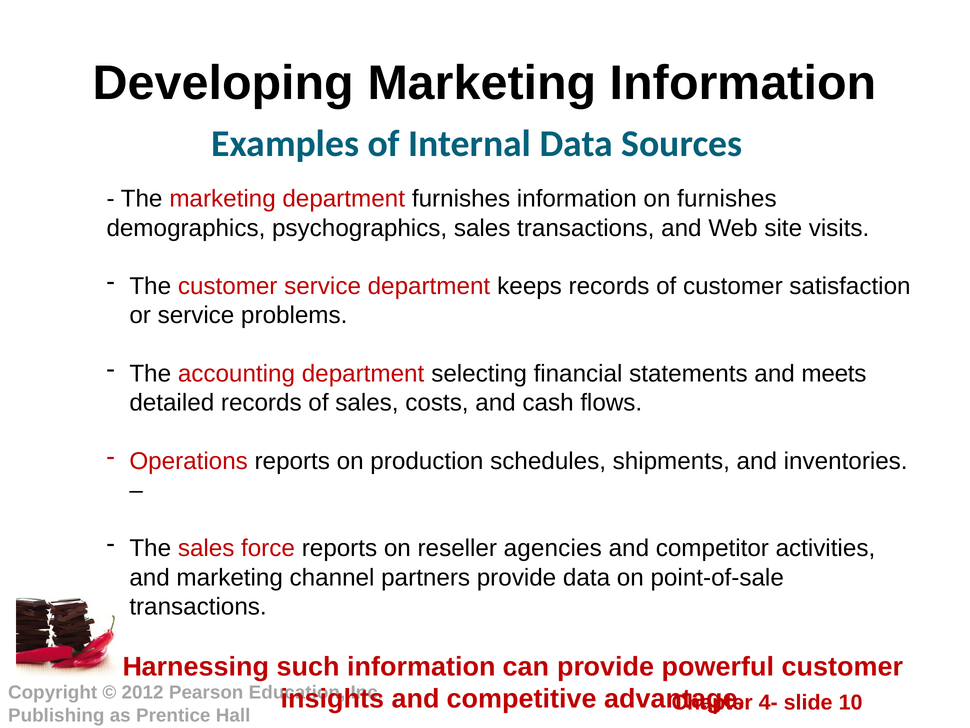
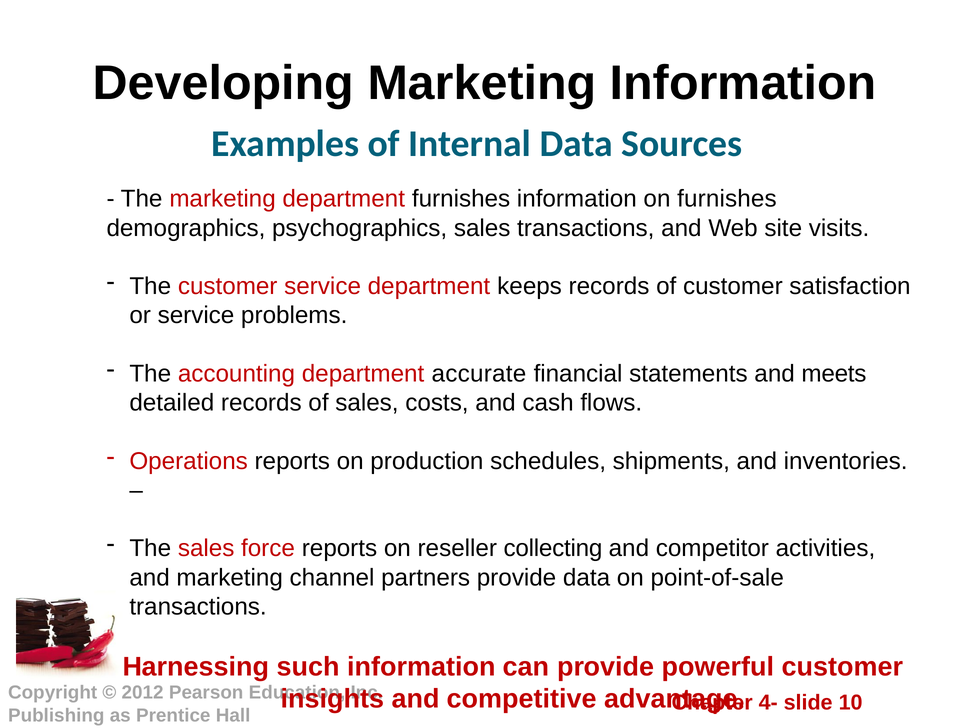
selecting: selecting -> accurate
agencies: agencies -> collecting
